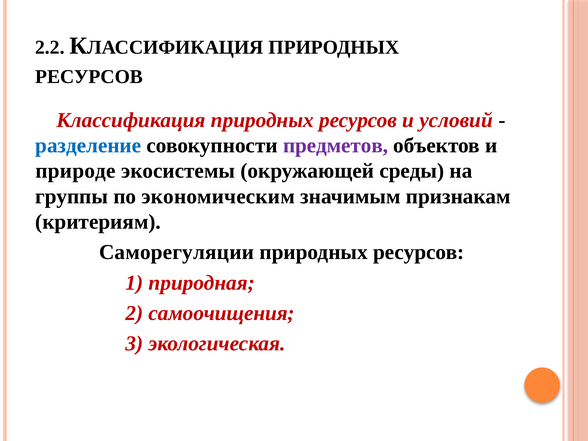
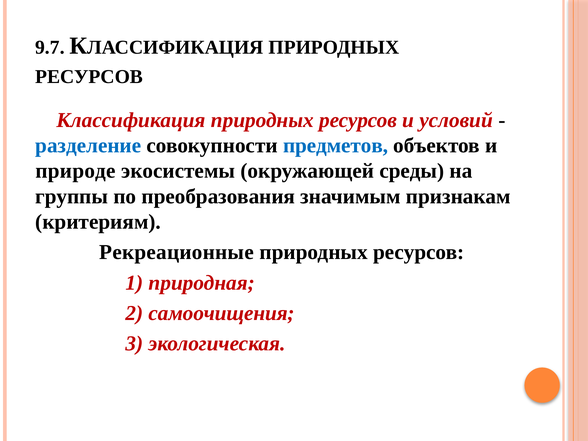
2.2: 2.2 -> 9.7
предметов colour: purple -> blue
экономическим: экономическим -> преобразования
Саморегуляции: Саморегуляции -> Рекреационные
